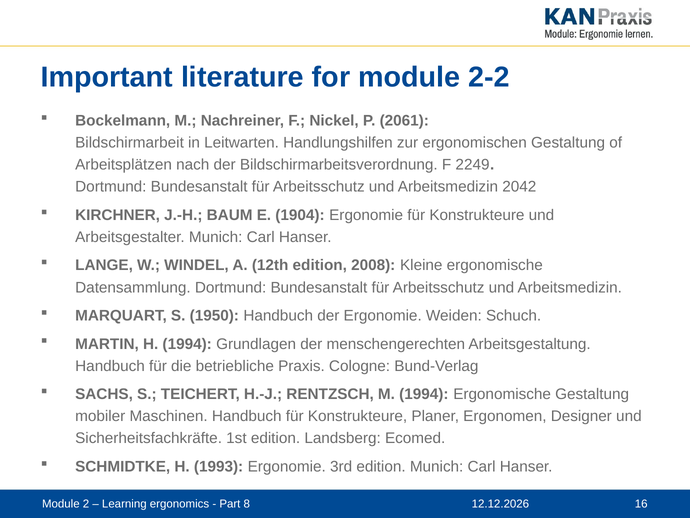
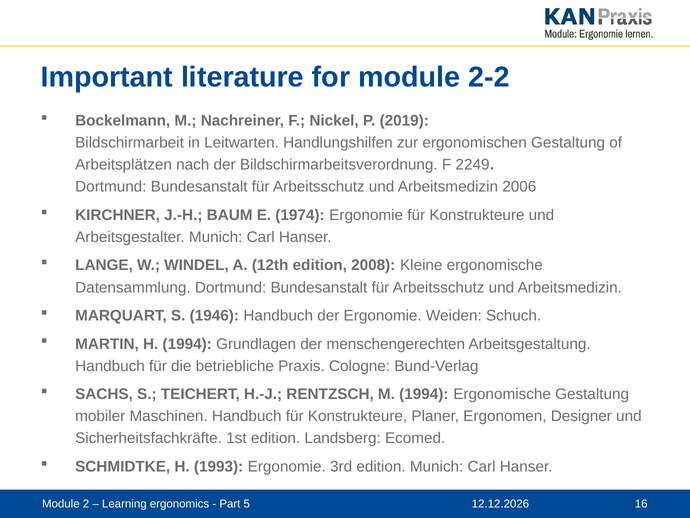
2061: 2061 -> 2019
2042: 2042 -> 2006
1904: 1904 -> 1974
1950: 1950 -> 1946
8: 8 -> 5
